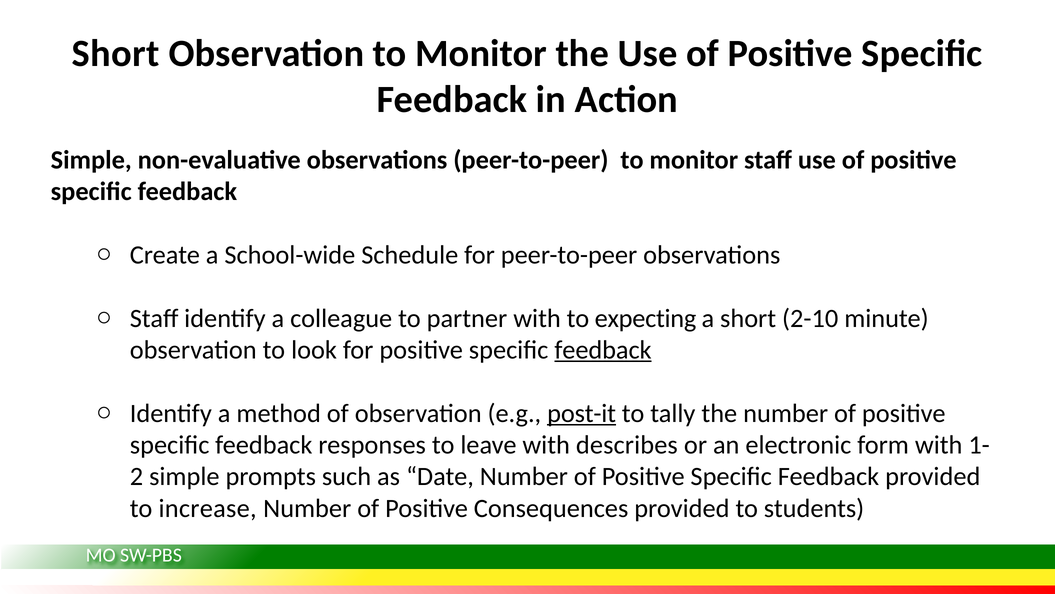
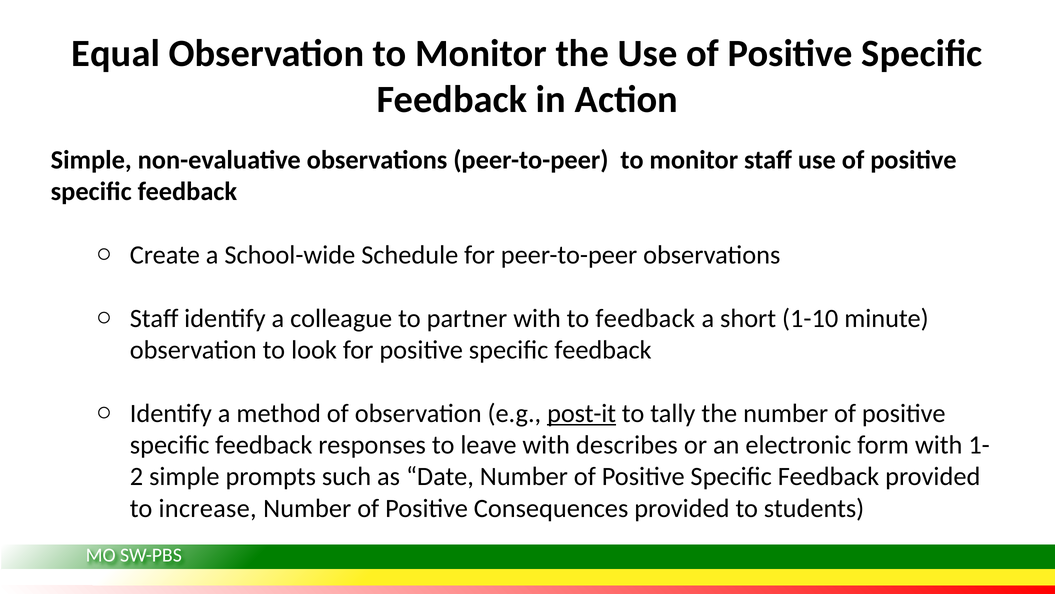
Short at (116, 53): Short -> Equal
to expecting: expecting -> feedback
2-10: 2-10 -> 1-10
feedback at (603, 350) underline: present -> none
